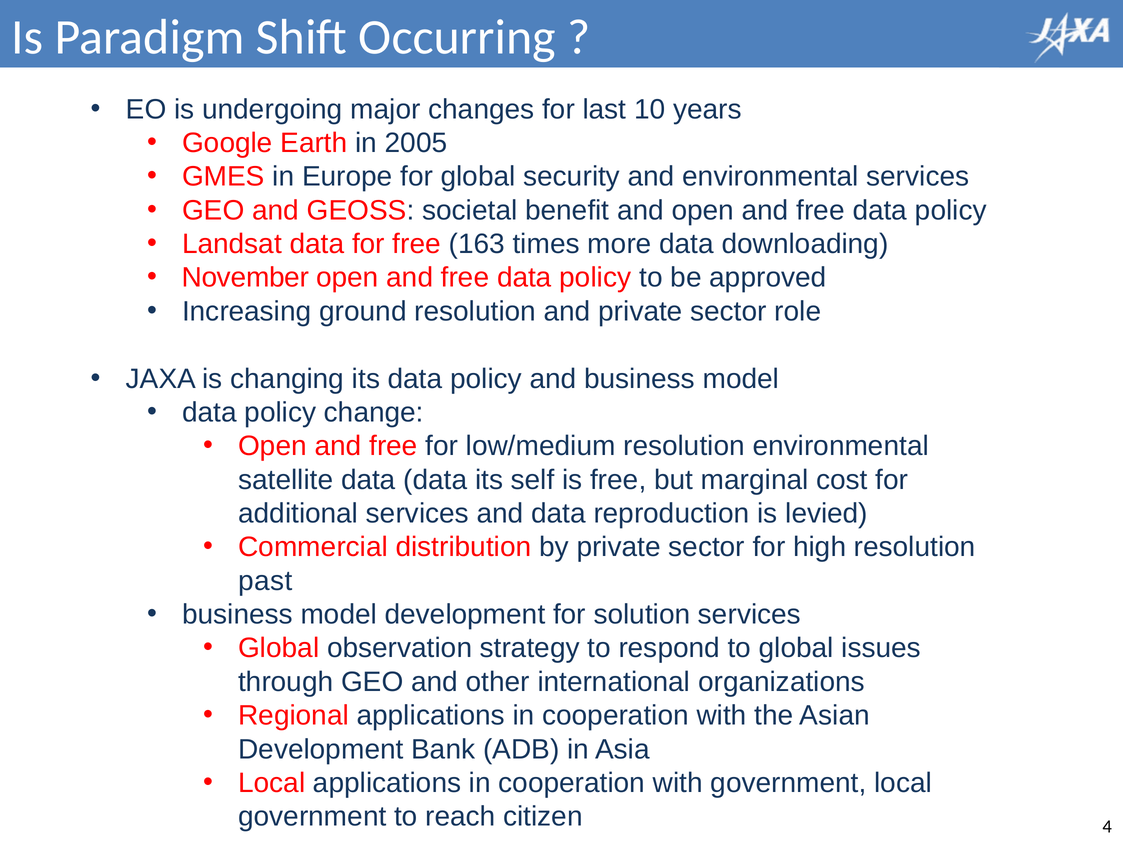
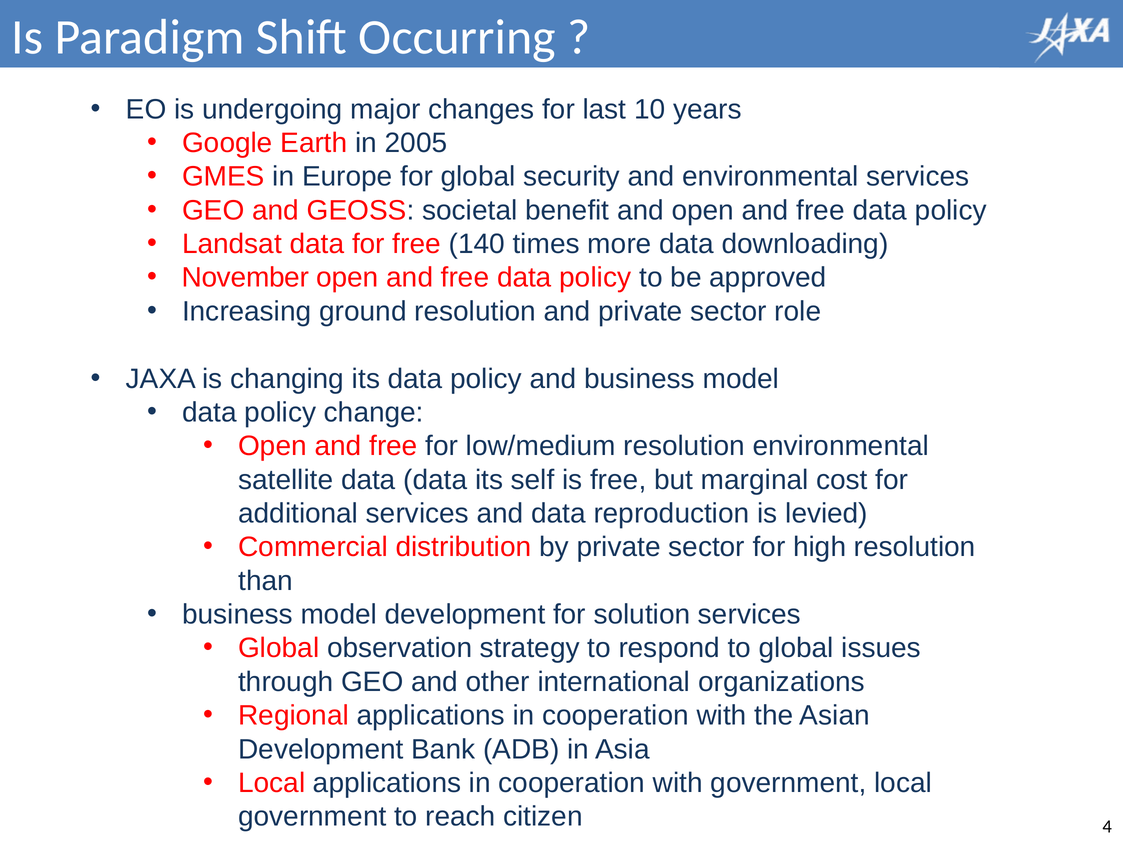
163: 163 -> 140
past: past -> than
